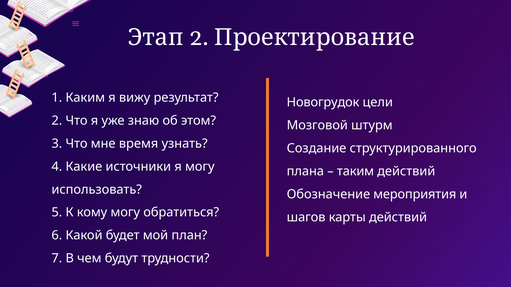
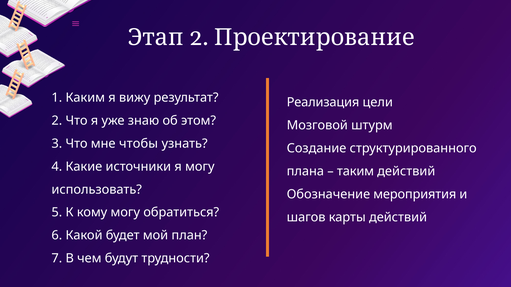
Новогрудок: Новогрудок -> Реализация
время: время -> чтобы
